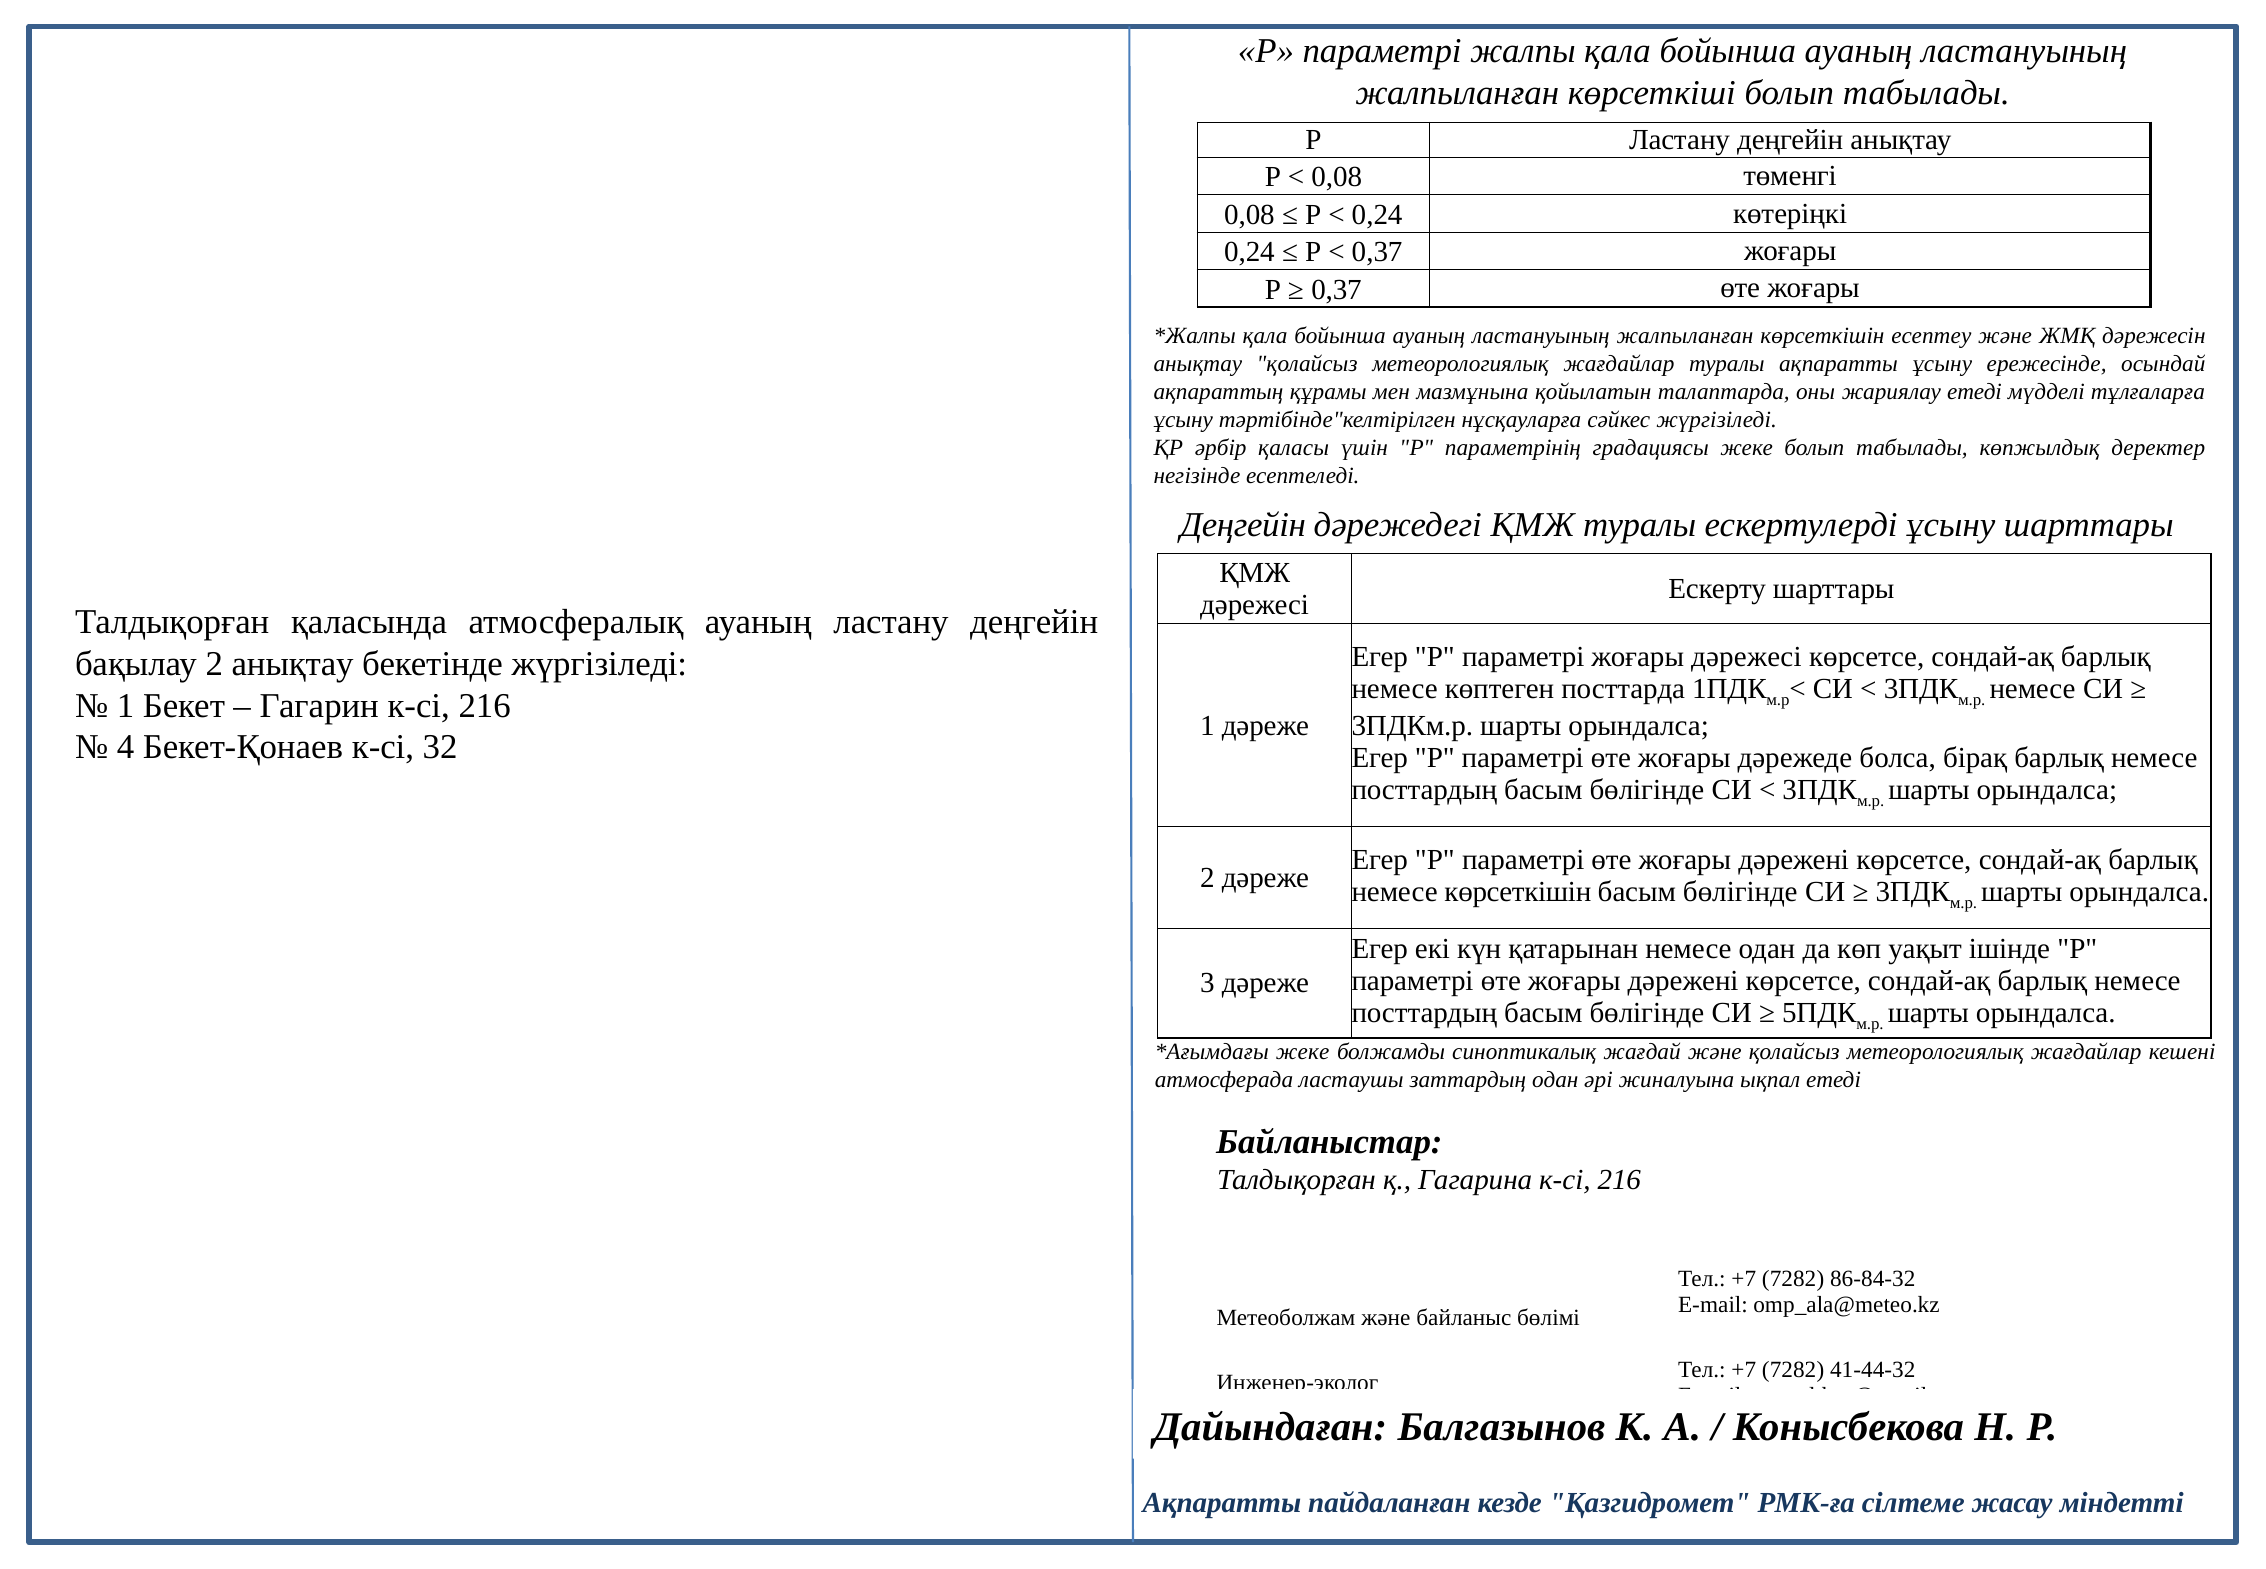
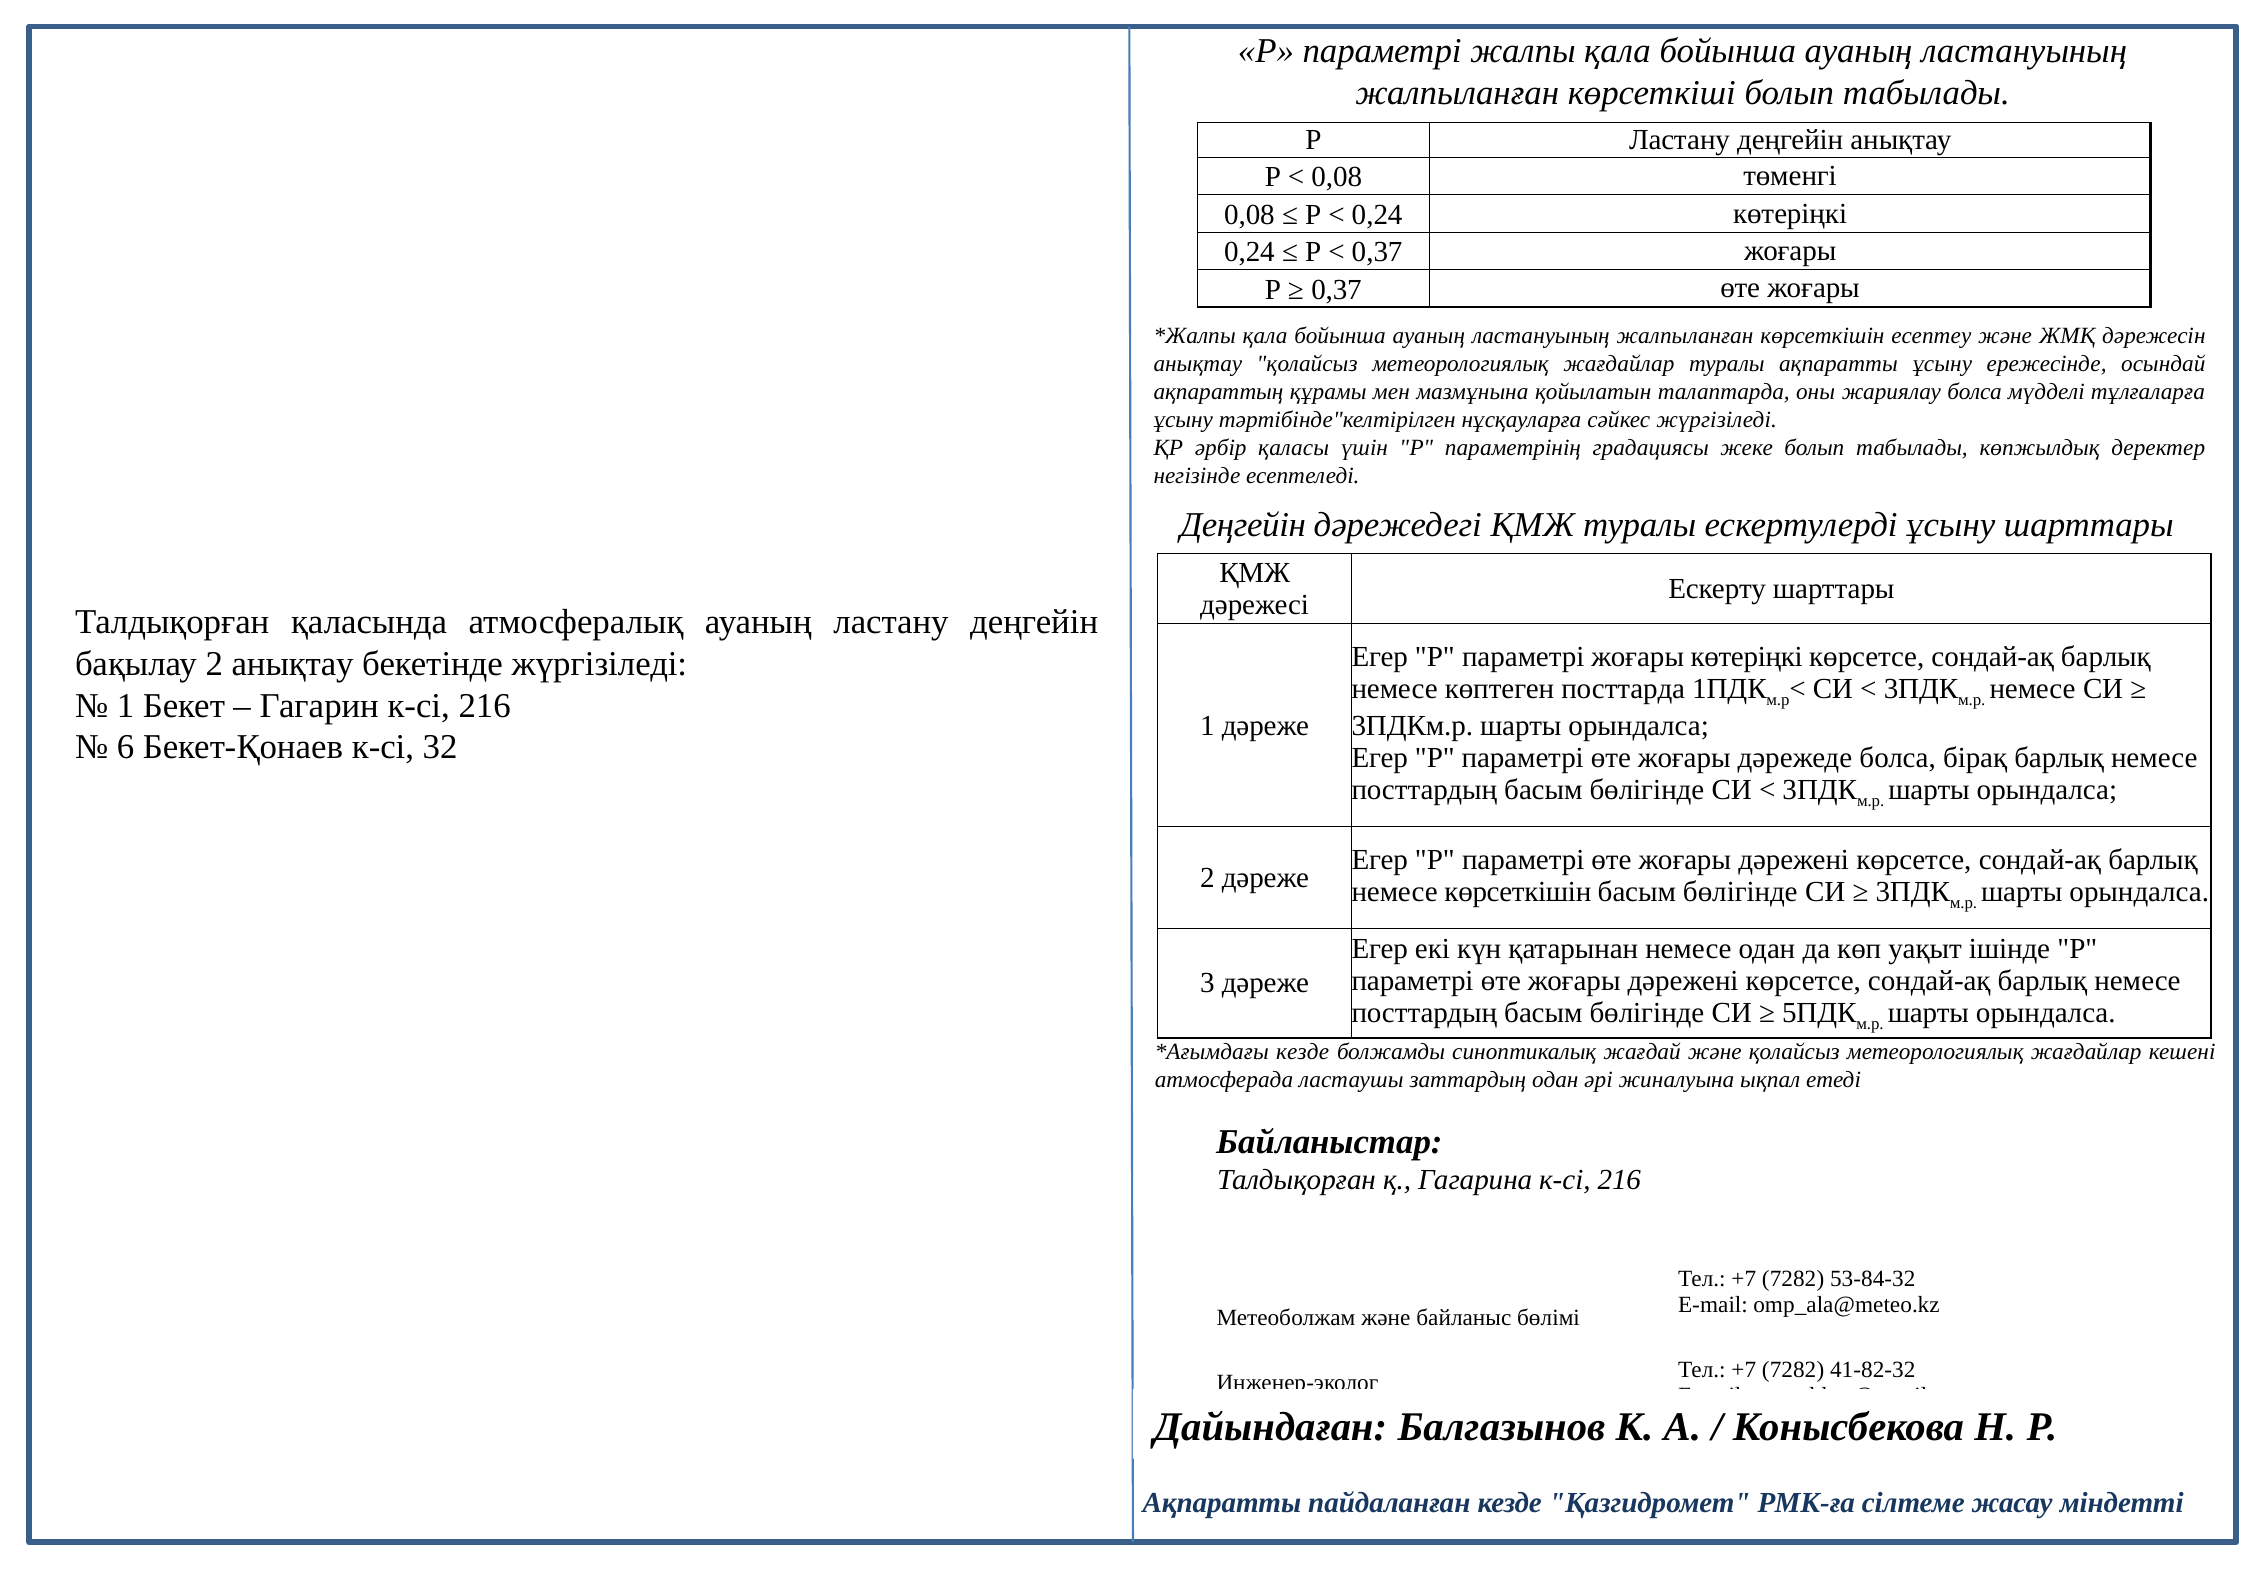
жариялау етеді: етеді -> болса
жоғары дәрежесі: дәрежесі -> көтеріңкі
4: 4 -> 6
жеке at (1303, 1052): жеке -> кезде
86-84-32: 86-84-32 -> 53-84-32
41-44-32: 41-44-32 -> 41-82-32
